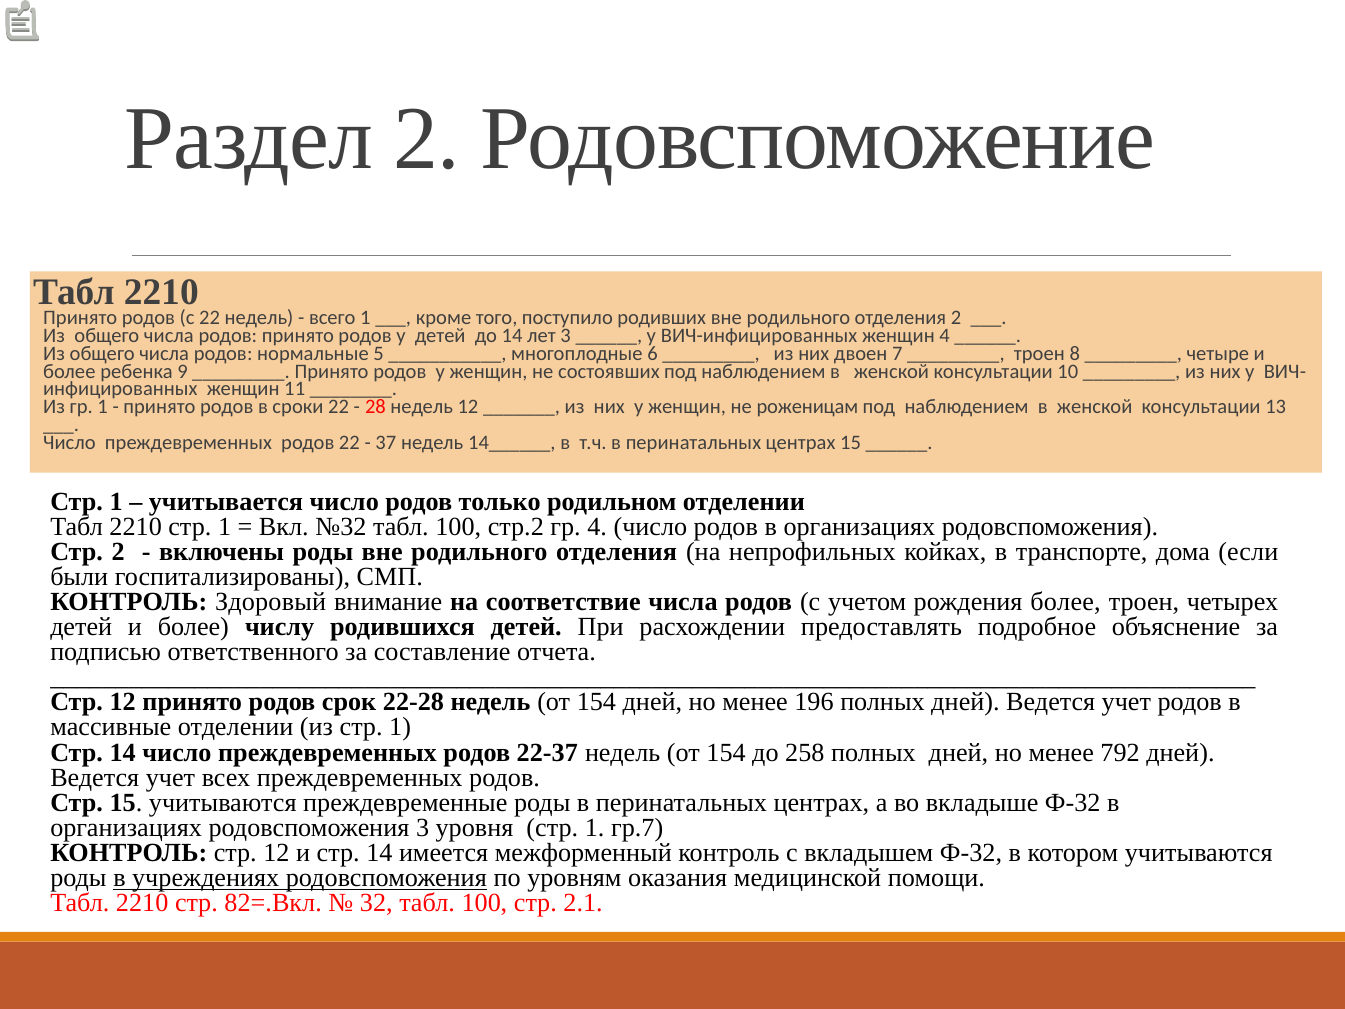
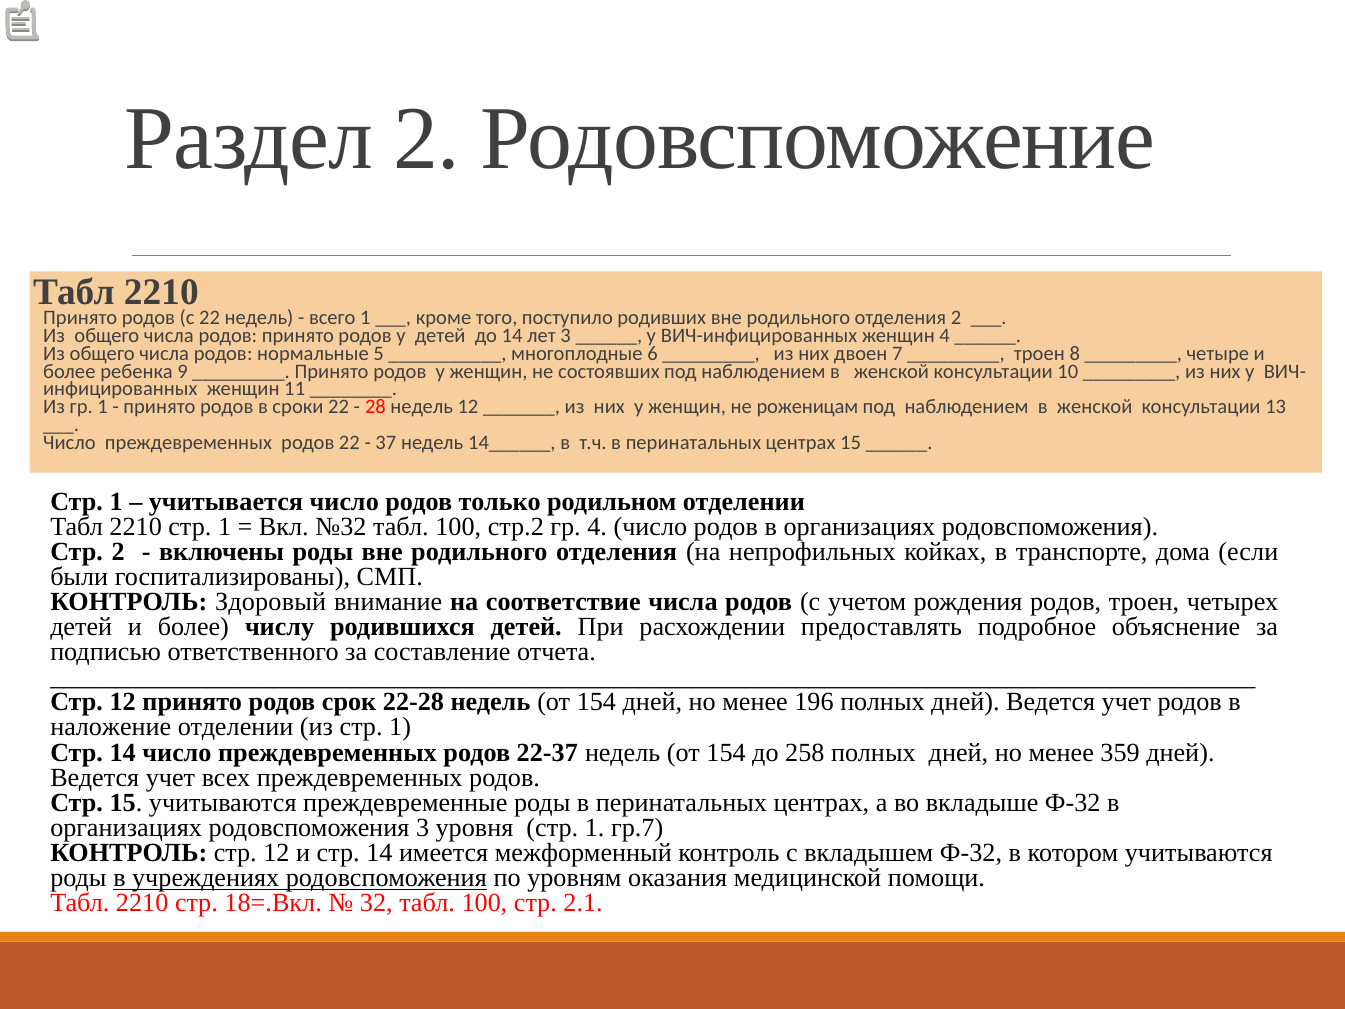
рождения более: более -> родов
массивные: массивные -> наложение
792: 792 -> 359
82=.Вкл: 82=.Вкл -> 18=.Вкл
